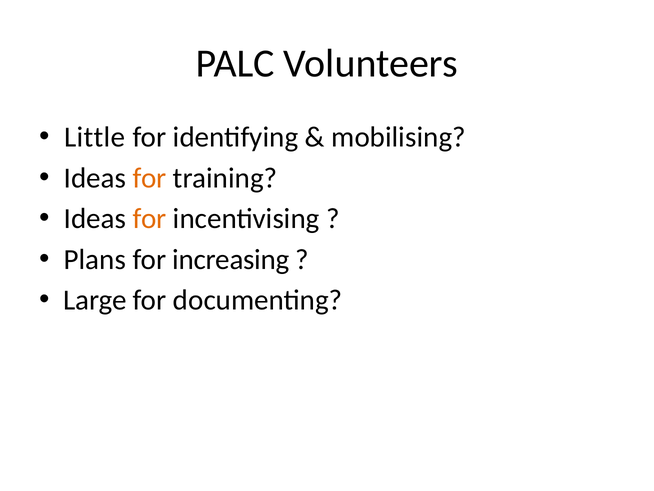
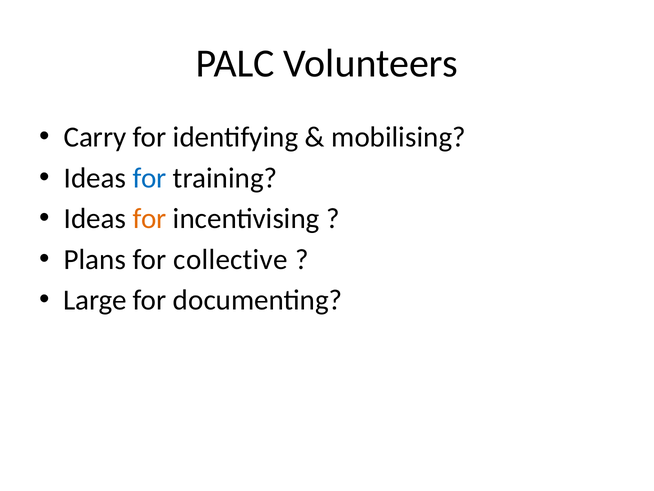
Little: Little -> Carry
for at (150, 178) colour: orange -> blue
increasing: increasing -> collective
